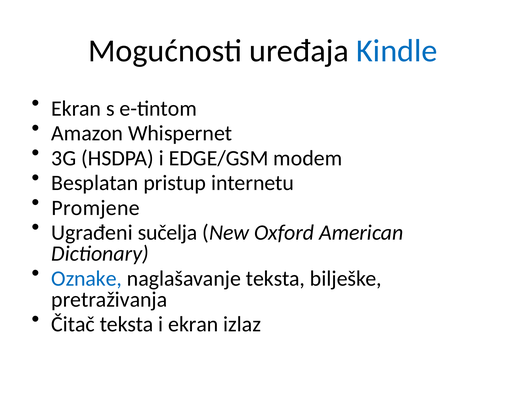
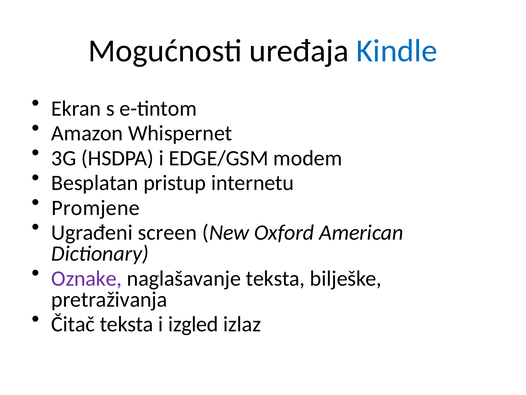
sučelja: sučelja -> screen
Oznake colour: blue -> purple
i ekran: ekran -> izgled
